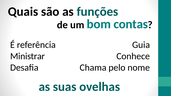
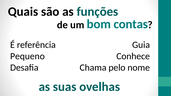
Ministrar: Ministrar -> Pequeno
